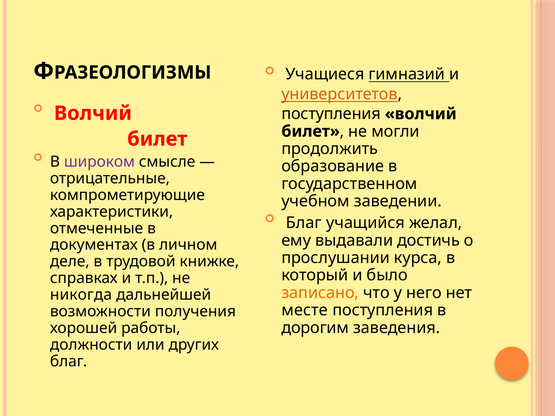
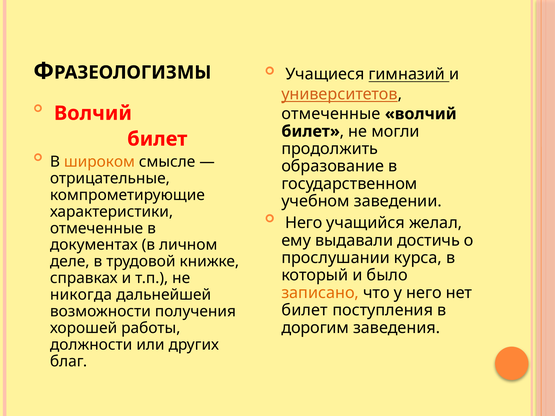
поступления at (331, 114): поступления -> отмеченные
широком colour: purple -> orange
Благ at (304, 223): Благ -> Него
месте at (305, 310): месте -> билет
